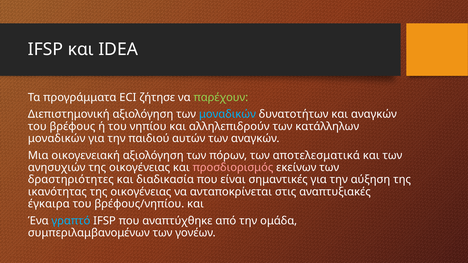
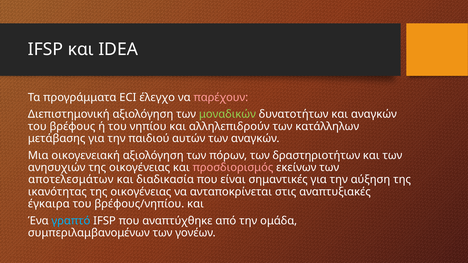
ζήτησε: ζήτησε -> έλεγχο
παρέχουν colour: light green -> pink
μοναδικών at (227, 114) colour: light blue -> light green
μοναδικών at (57, 139): μοναδικών -> μετάβασης
αποτελεσματικά: αποτελεσματικά -> δραστηριοτήτων
δραστηριότητες: δραστηριότητες -> αποτελεσμάτων
